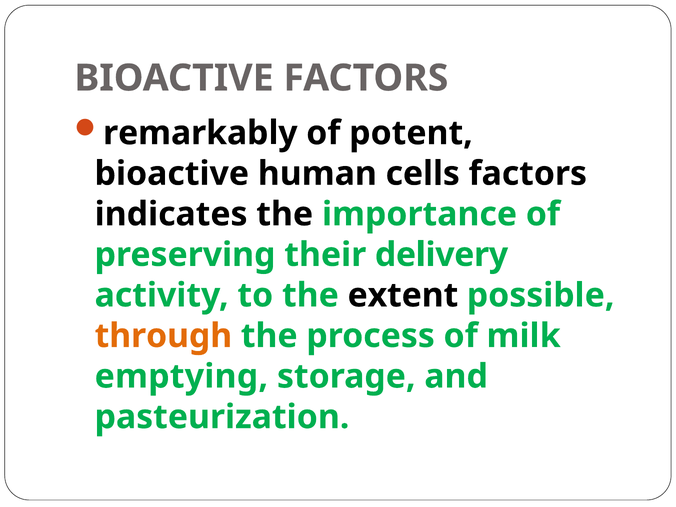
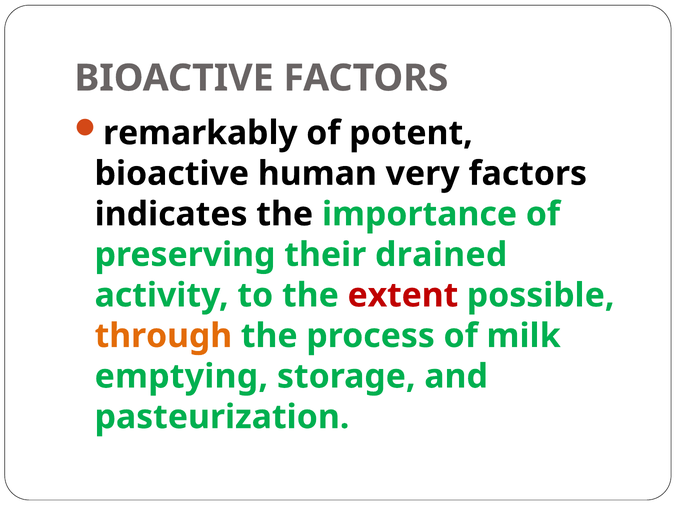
cells: cells -> very
delivery: delivery -> drained
extent colour: black -> red
